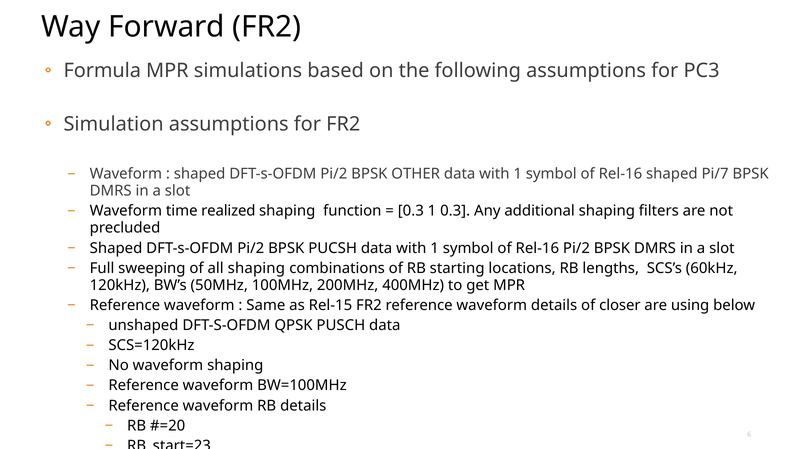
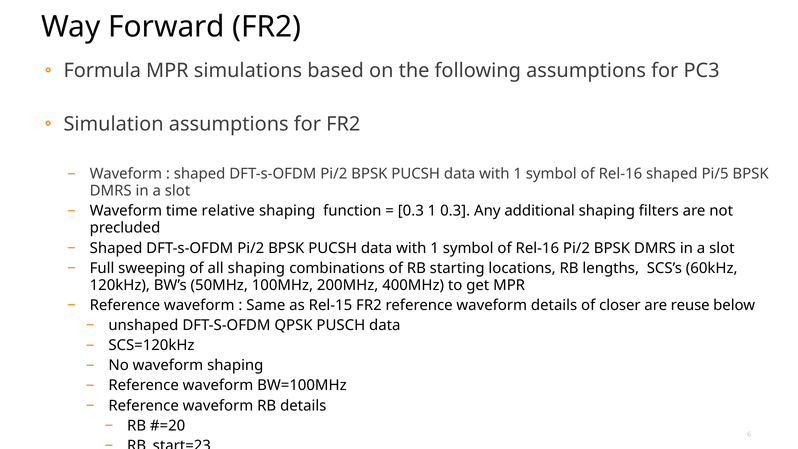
OTHER at (416, 174): OTHER -> PUCSH
Pi/7: Pi/7 -> Pi/5
realized: realized -> relative
using: using -> reuse
